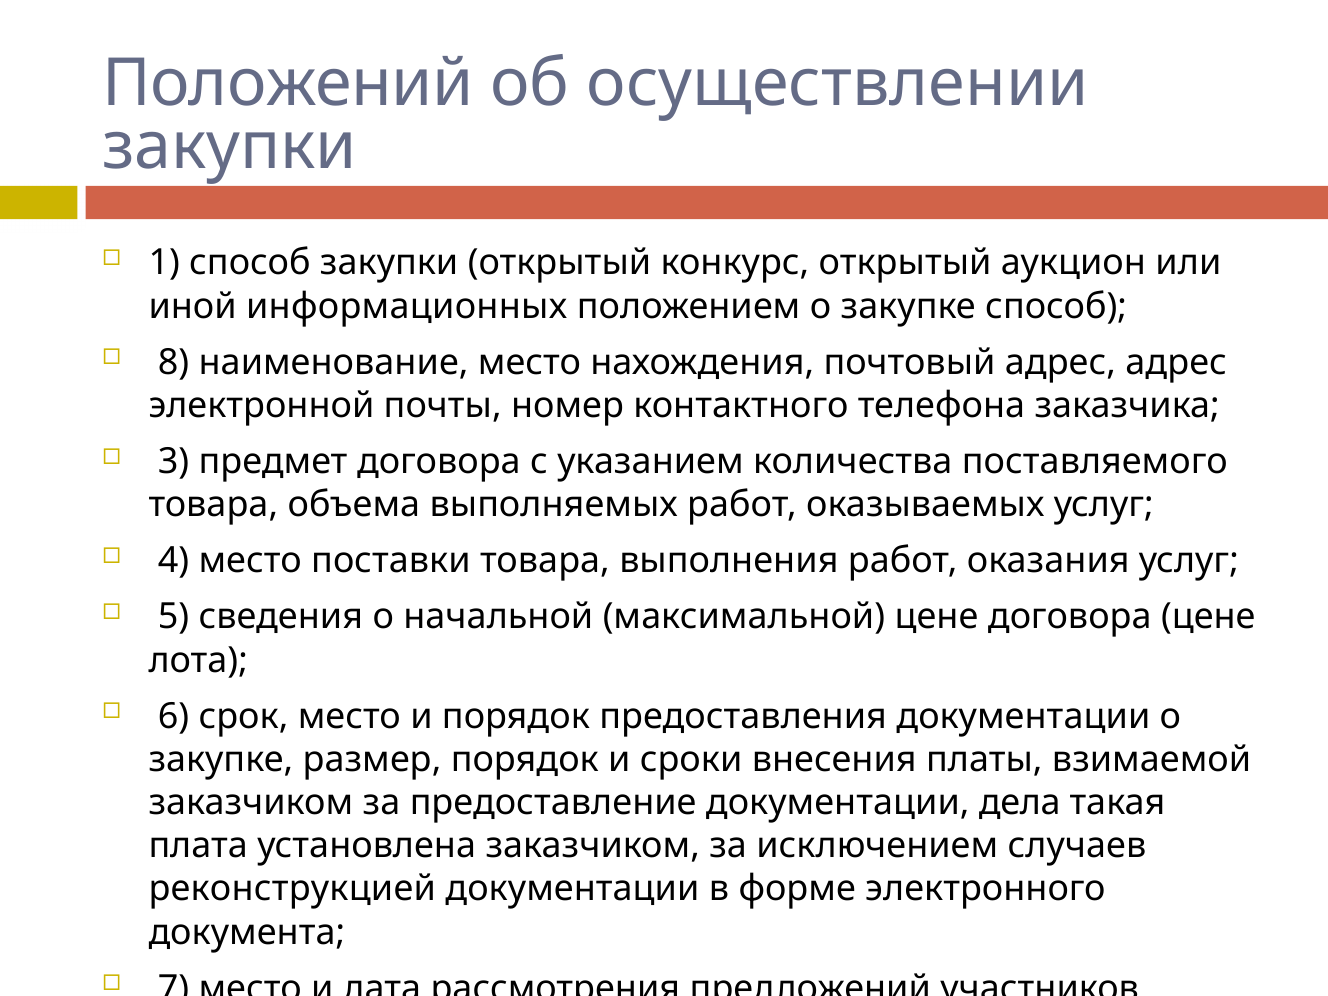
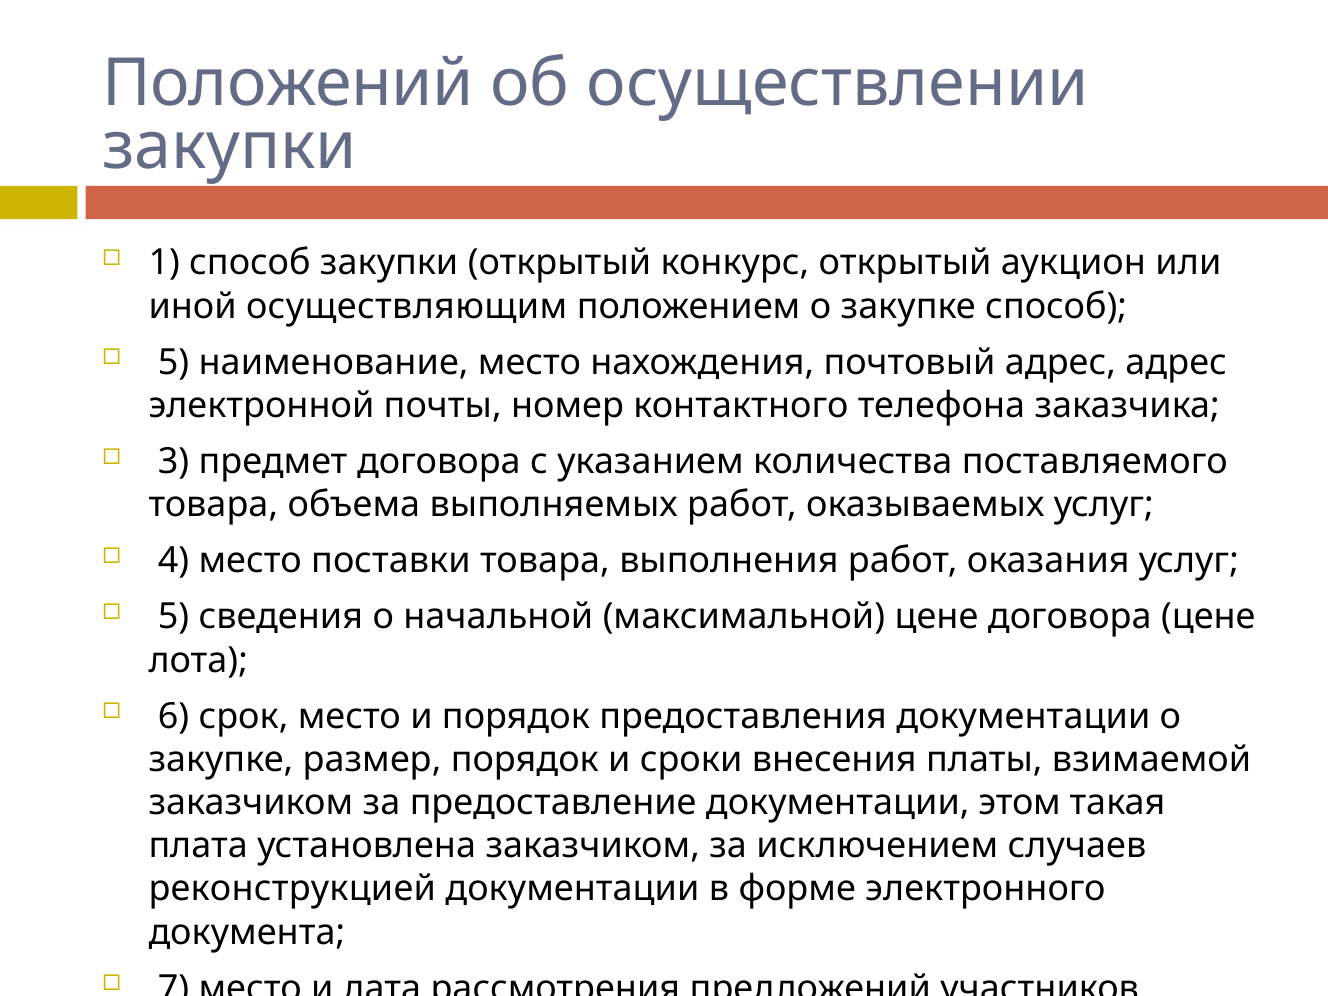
информационных: информационных -> осуществляющим
8 at (174, 362): 8 -> 5
дела: дела -> этом
